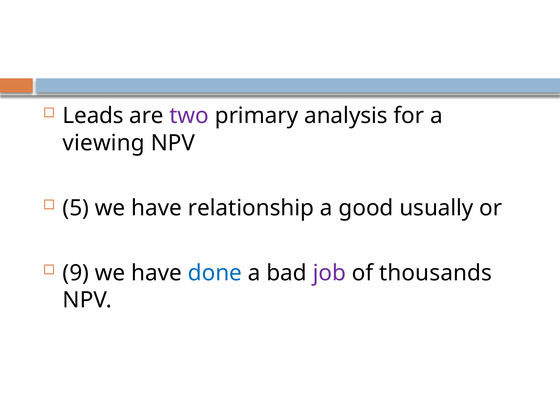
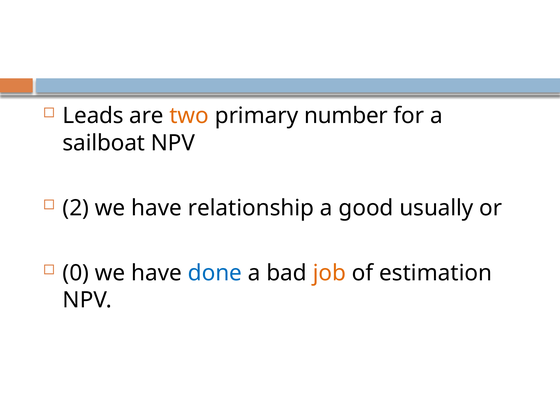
two colour: purple -> orange
analysis: analysis -> number
viewing: viewing -> sailboat
5: 5 -> 2
9: 9 -> 0
job colour: purple -> orange
thousands: thousands -> estimation
